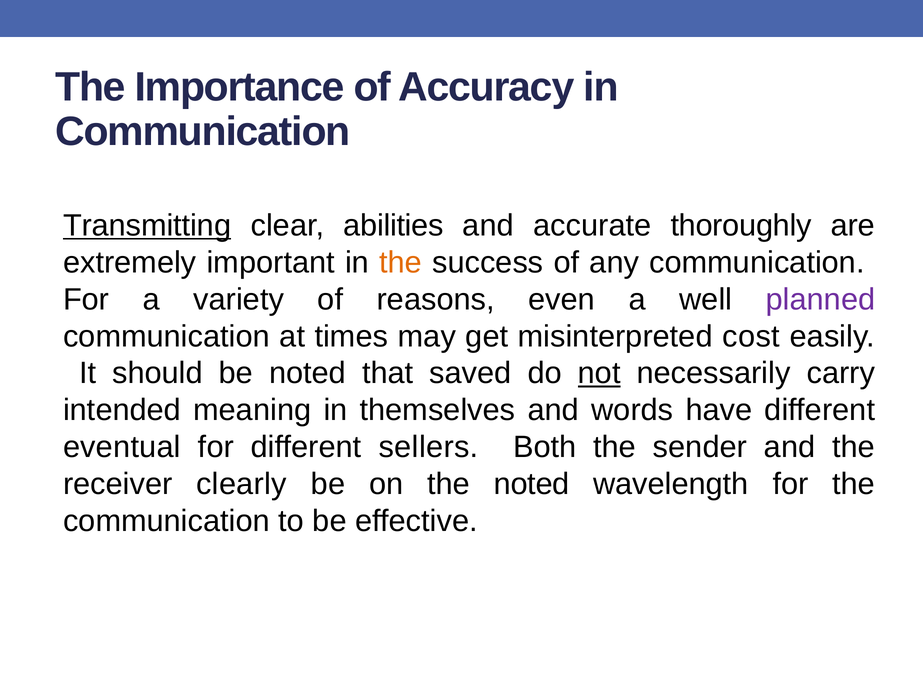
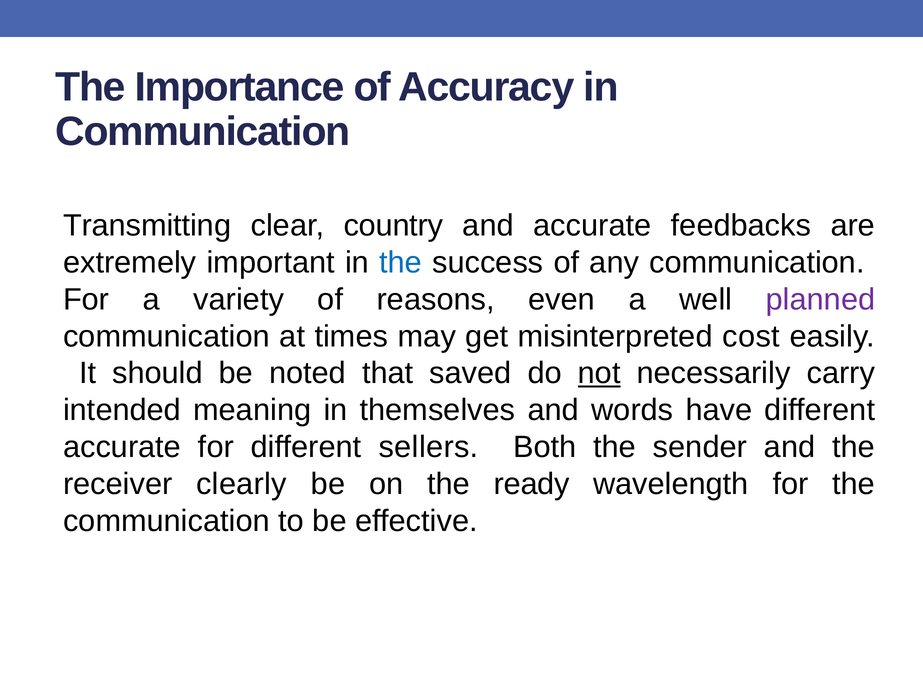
Transmitting underline: present -> none
abilities: abilities -> country
thoroughly: thoroughly -> feedbacks
the at (400, 262) colour: orange -> blue
eventual at (122, 447): eventual -> accurate
the noted: noted -> ready
